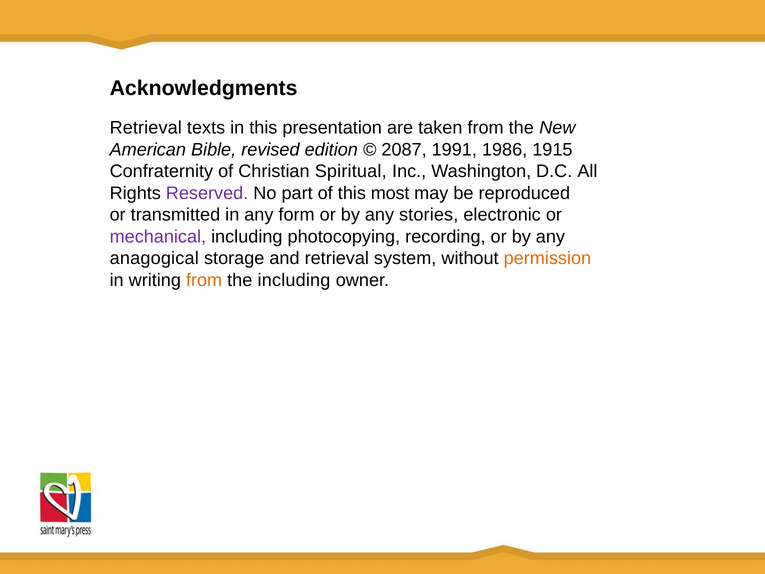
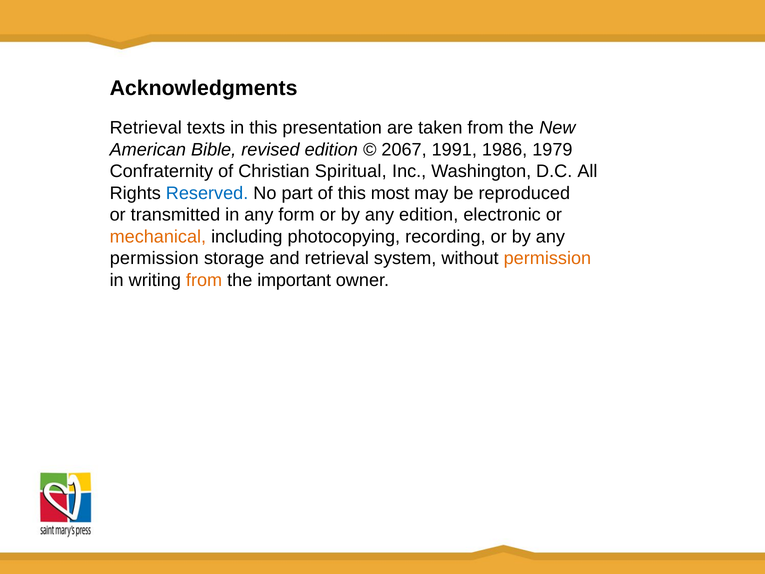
2087: 2087 -> 2067
1915: 1915 -> 1979
Reserved colour: purple -> blue
any stories: stories -> edition
mechanical colour: purple -> orange
anagogical at (154, 258): anagogical -> permission
the including: including -> important
